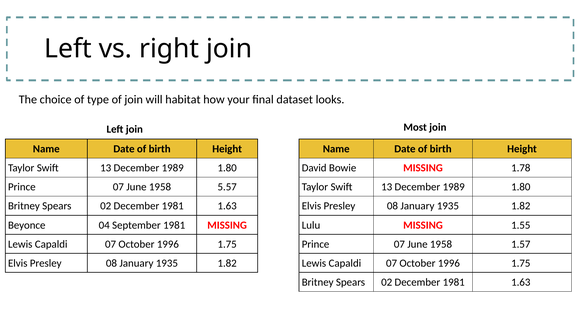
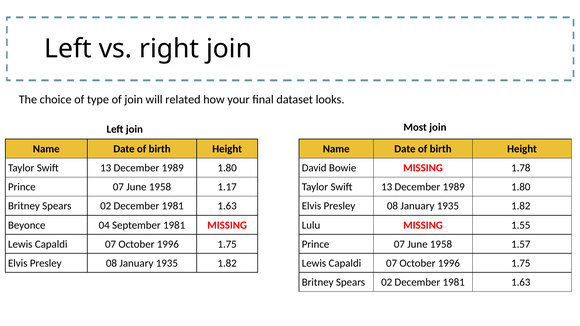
habitat: habitat -> related
5.57: 5.57 -> 1.17
